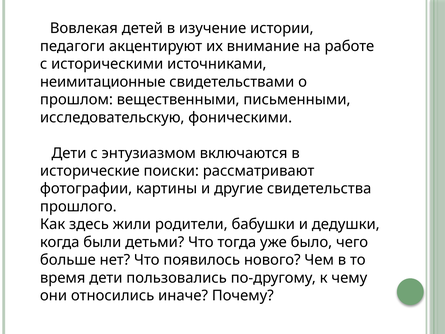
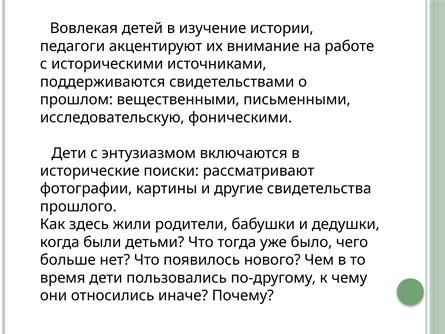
неимитационные: неимитационные -> поддерживаются
